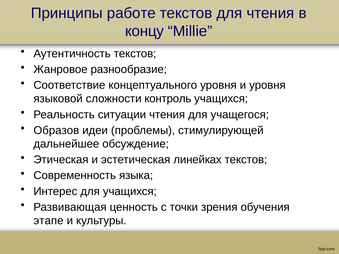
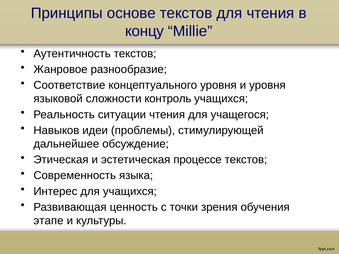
работе: работе -> основе
Образов: Образов -> Навыков
линейках: линейках -> процессе
